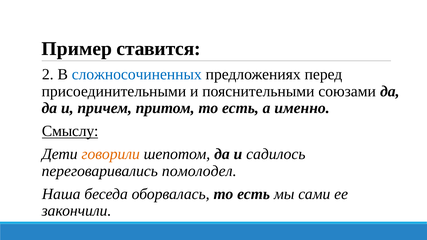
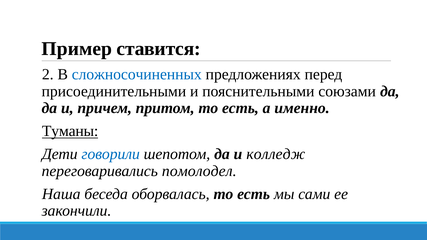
Смыслу: Смыслу -> Туманы
говорили colour: orange -> blue
садилось: садилось -> колледж
